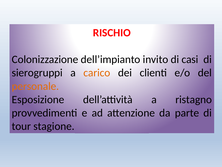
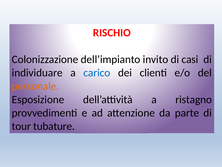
sierogruppi: sierogruppi -> individuare
carico colour: orange -> blue
stagione: stagione -> tubature
